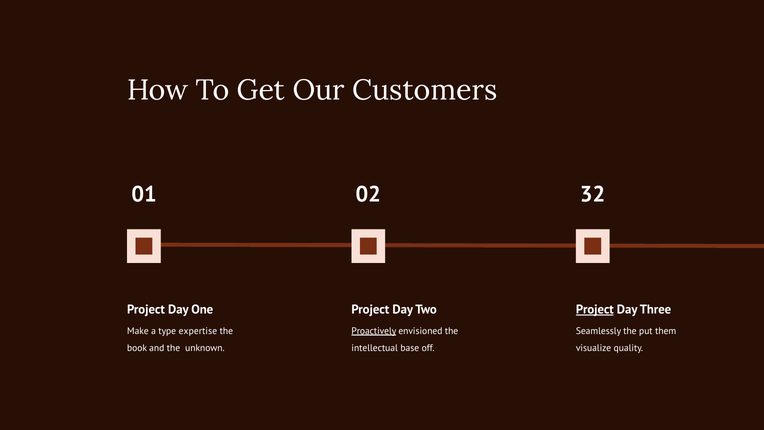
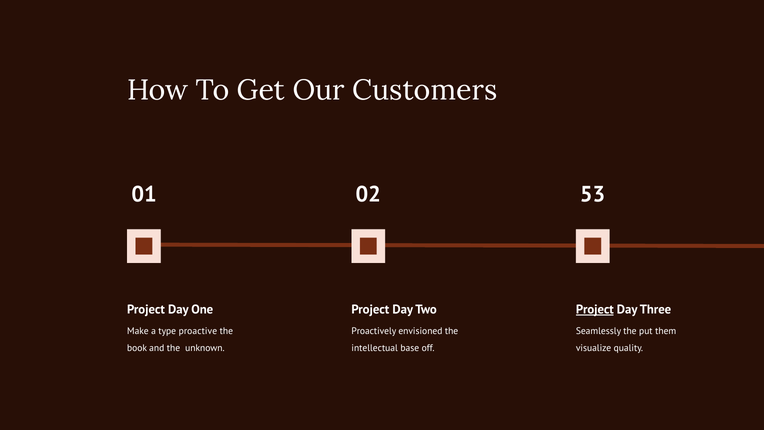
32: 32 -> 53
expertise: expertise -> proactive
Proactively underline: present -> none
